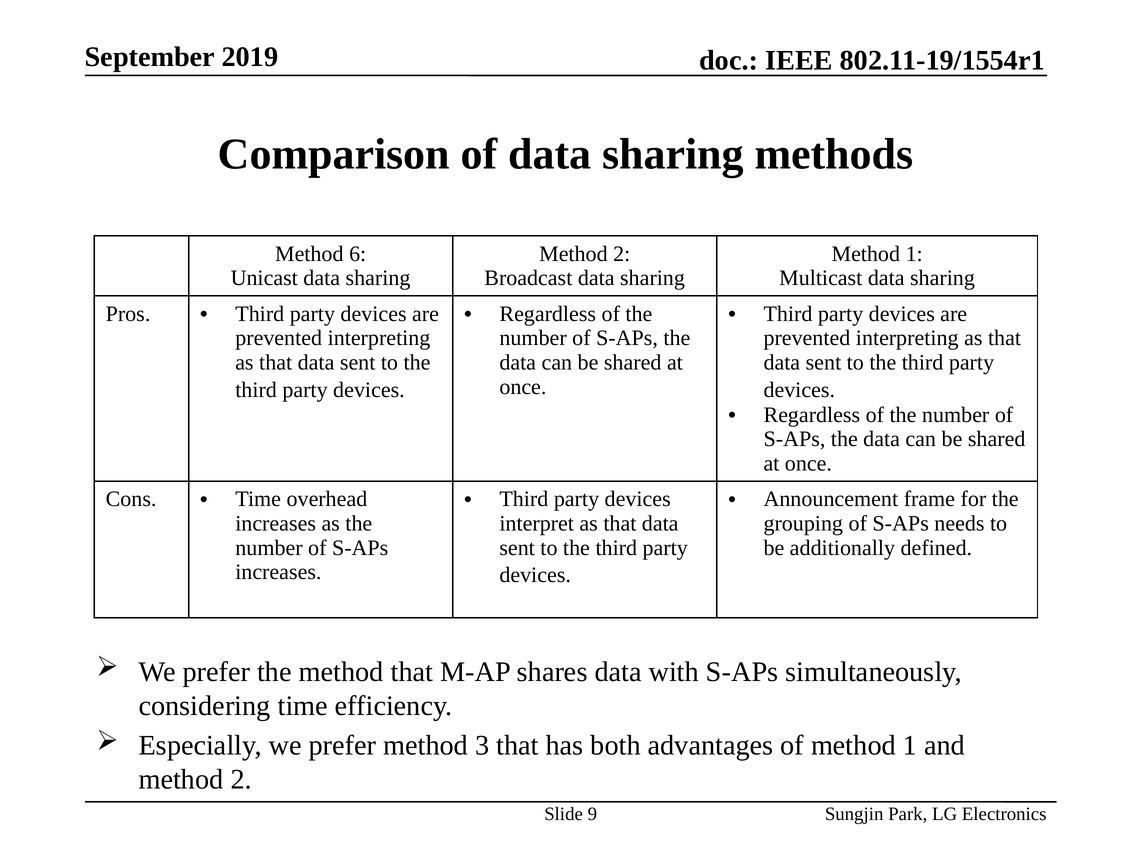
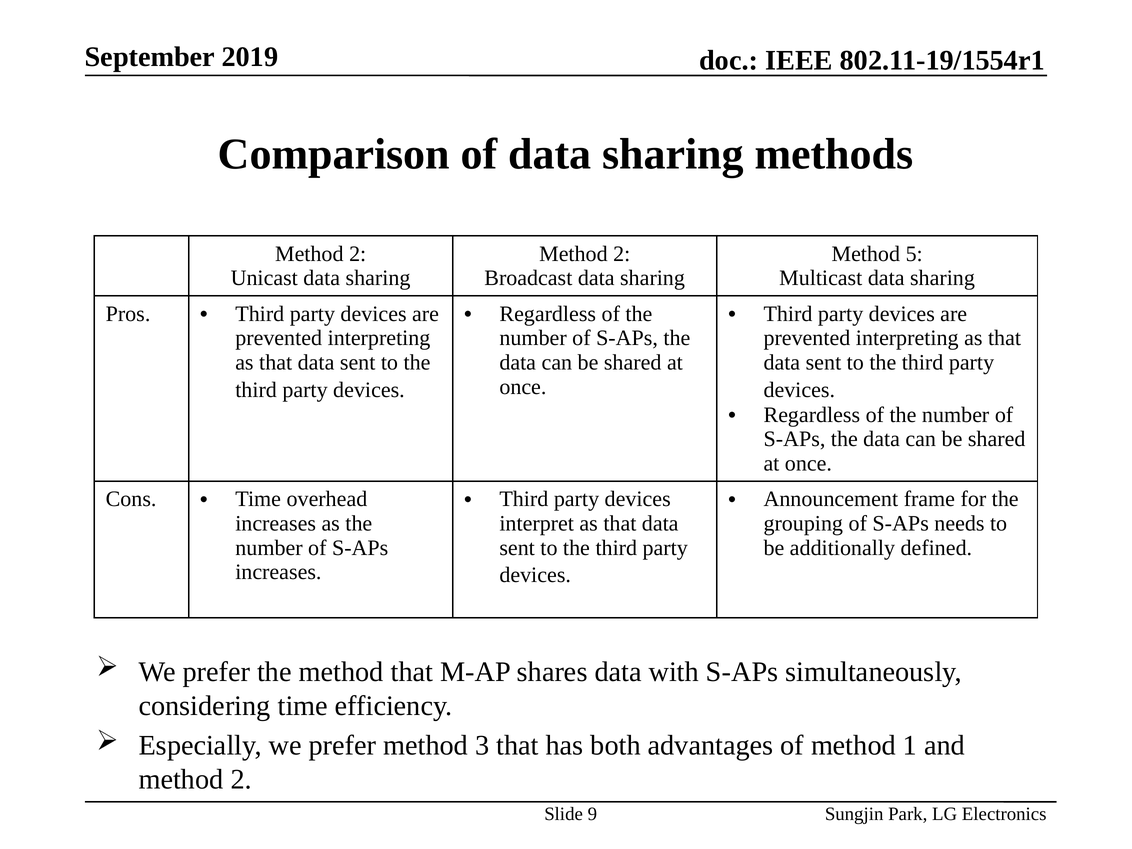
6 at (358, 254): 6 -> 2
1 at (914, 254): 1 -> 5
